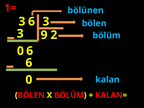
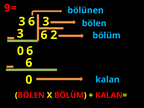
1=: 1= -> 9=
9 at (44, 35): 9 -> 6
